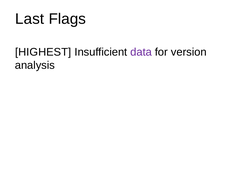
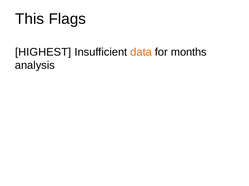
Last: Last -> This
data colour: purple -> orange
version: version -> months
